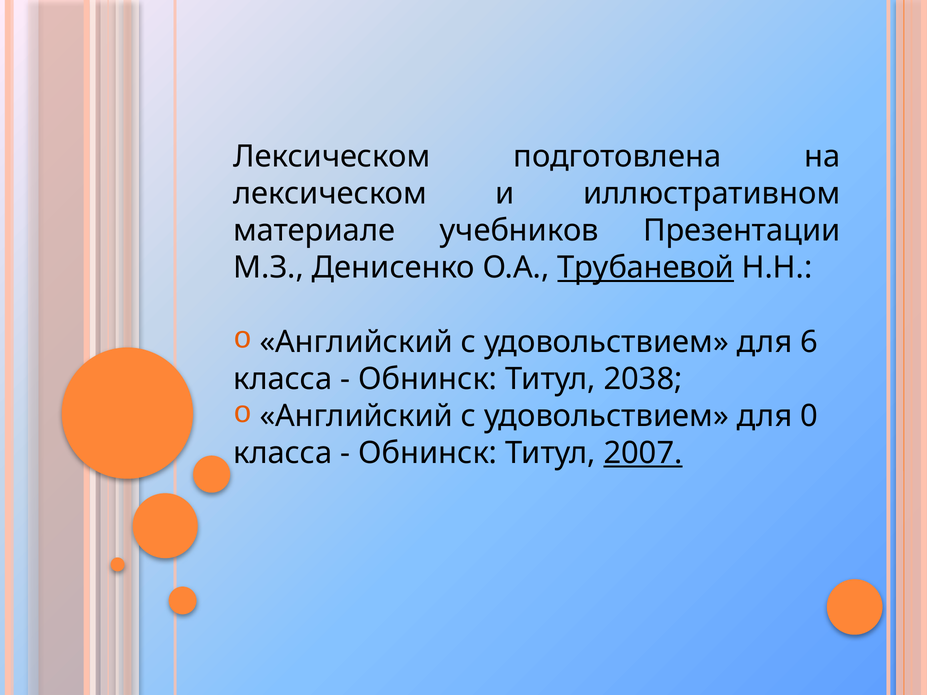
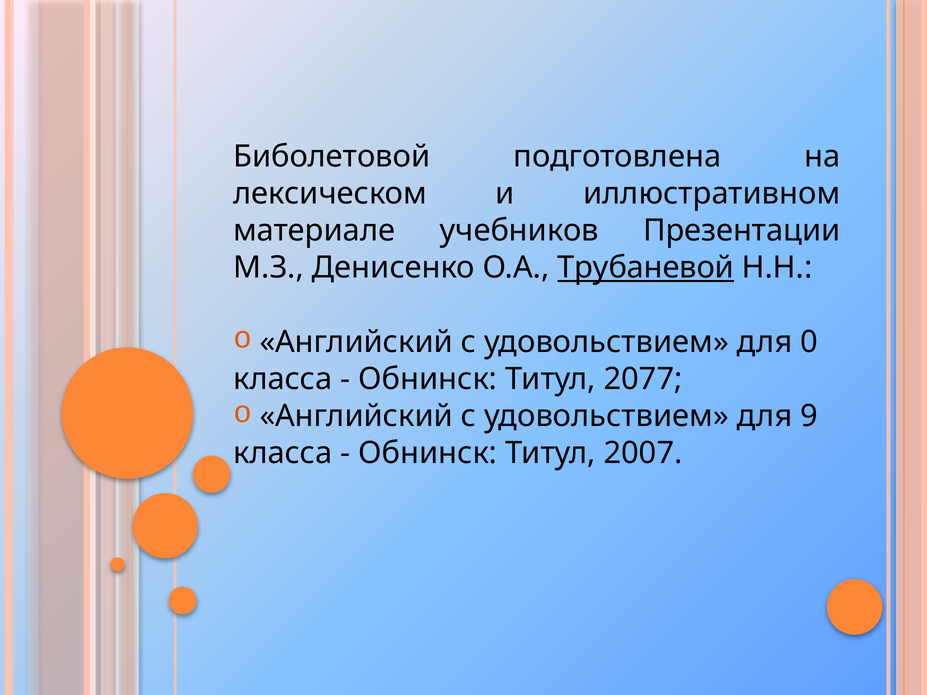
Лексическом at (332, 157): Лексическом -> Биболетовой
6: 6 -> 0
2038: 2038 -> 2077
0: 0 -> 9
2007 underline: present -> none
